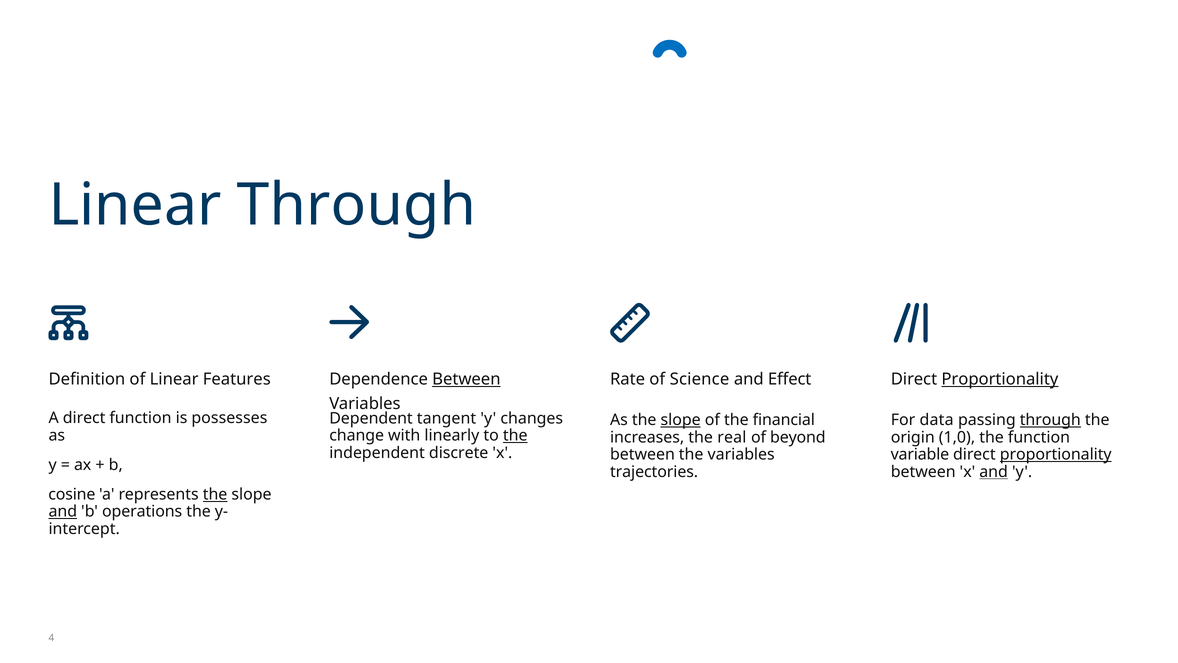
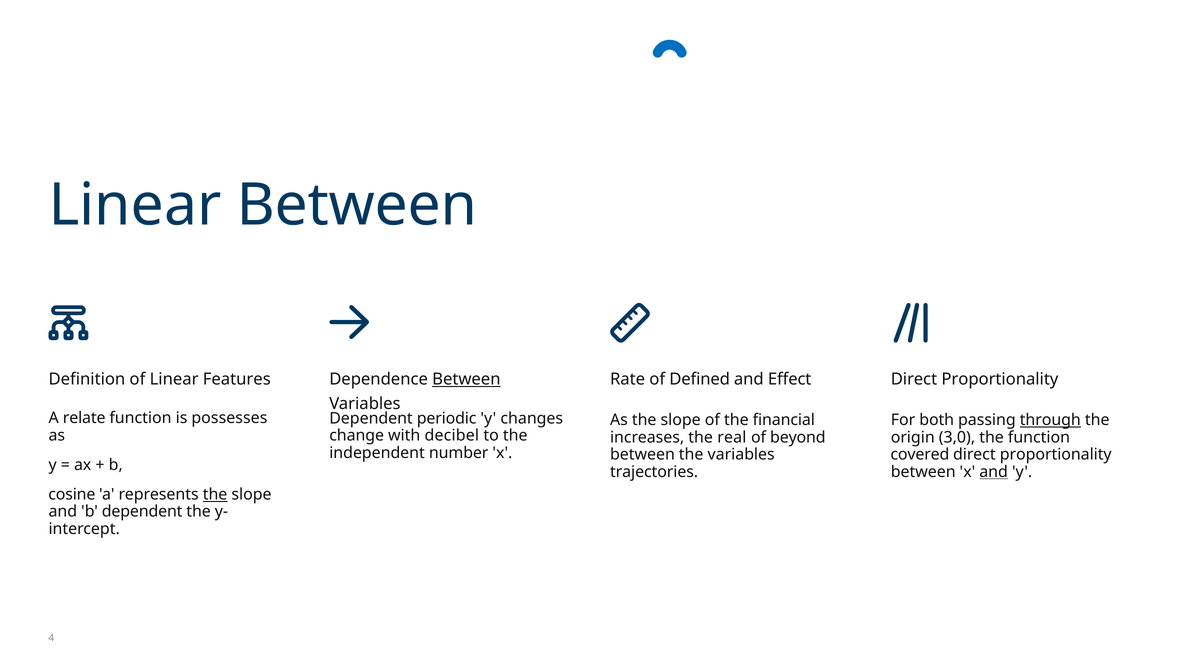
Linear Through: Through -> Between
Science: Science -> Defined
Proportionality at (1000, 379) underline: present -> none
A direct: direct -> relate
tangent: tangent -> periodic
slope at (681, 420) underline: present -> none
data: data -> both
linearly: linearly -> decibel
the at (515, 435) underline: present -> none
1,0: 1,0 -> 3,0
discrete: discrete -> number
variable: variable -> covered
proportionality at (1056, 454) underline: present -> none
and at (63, 511) underline: present -> none
b operations: operations -> dependent
